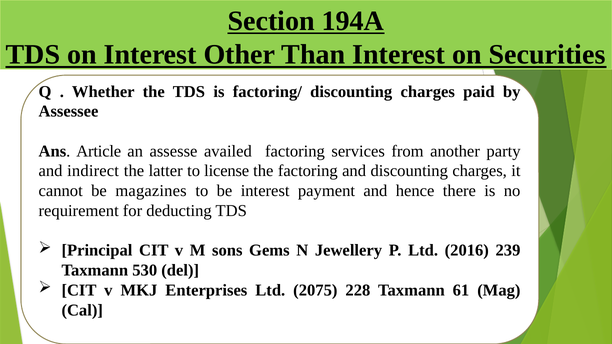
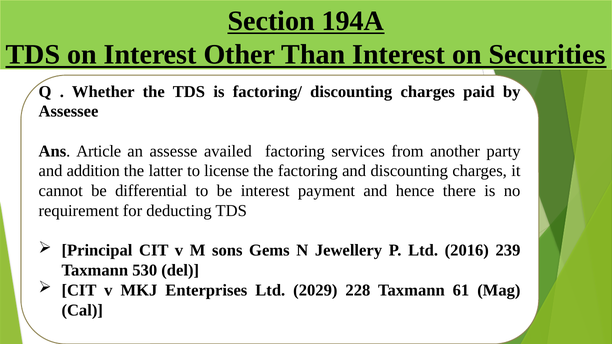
indirect: indirect -> addition
magazines: magazines -> differential
2075: 2075 -> 2029
